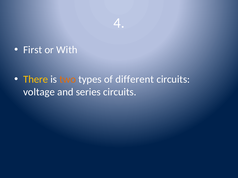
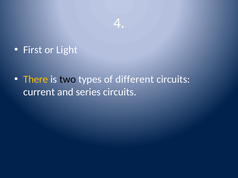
With: With -> Light
two colour: orange -> black
voltage: voltage -> current
